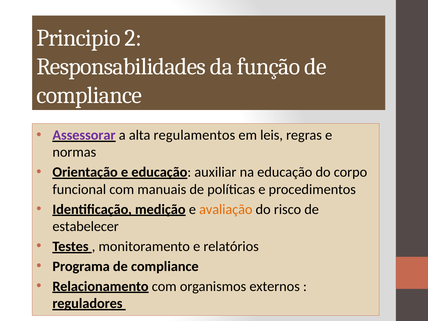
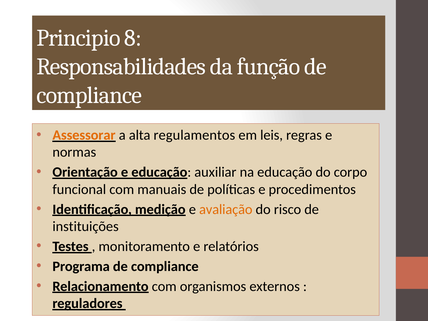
2: 2 -> 8
Assessorar colour: purple -> orange
estabelecer: estabelecer -> instituições
